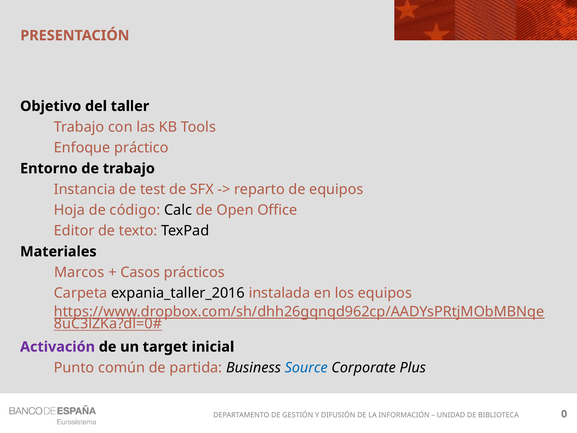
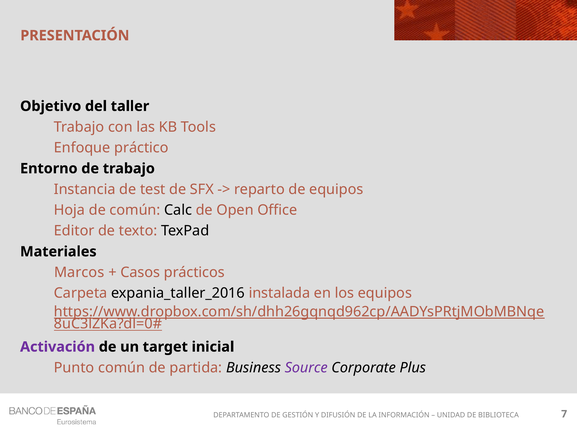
de código: código -> común
Source colour: blue -> purple
0: 0 -> 7
